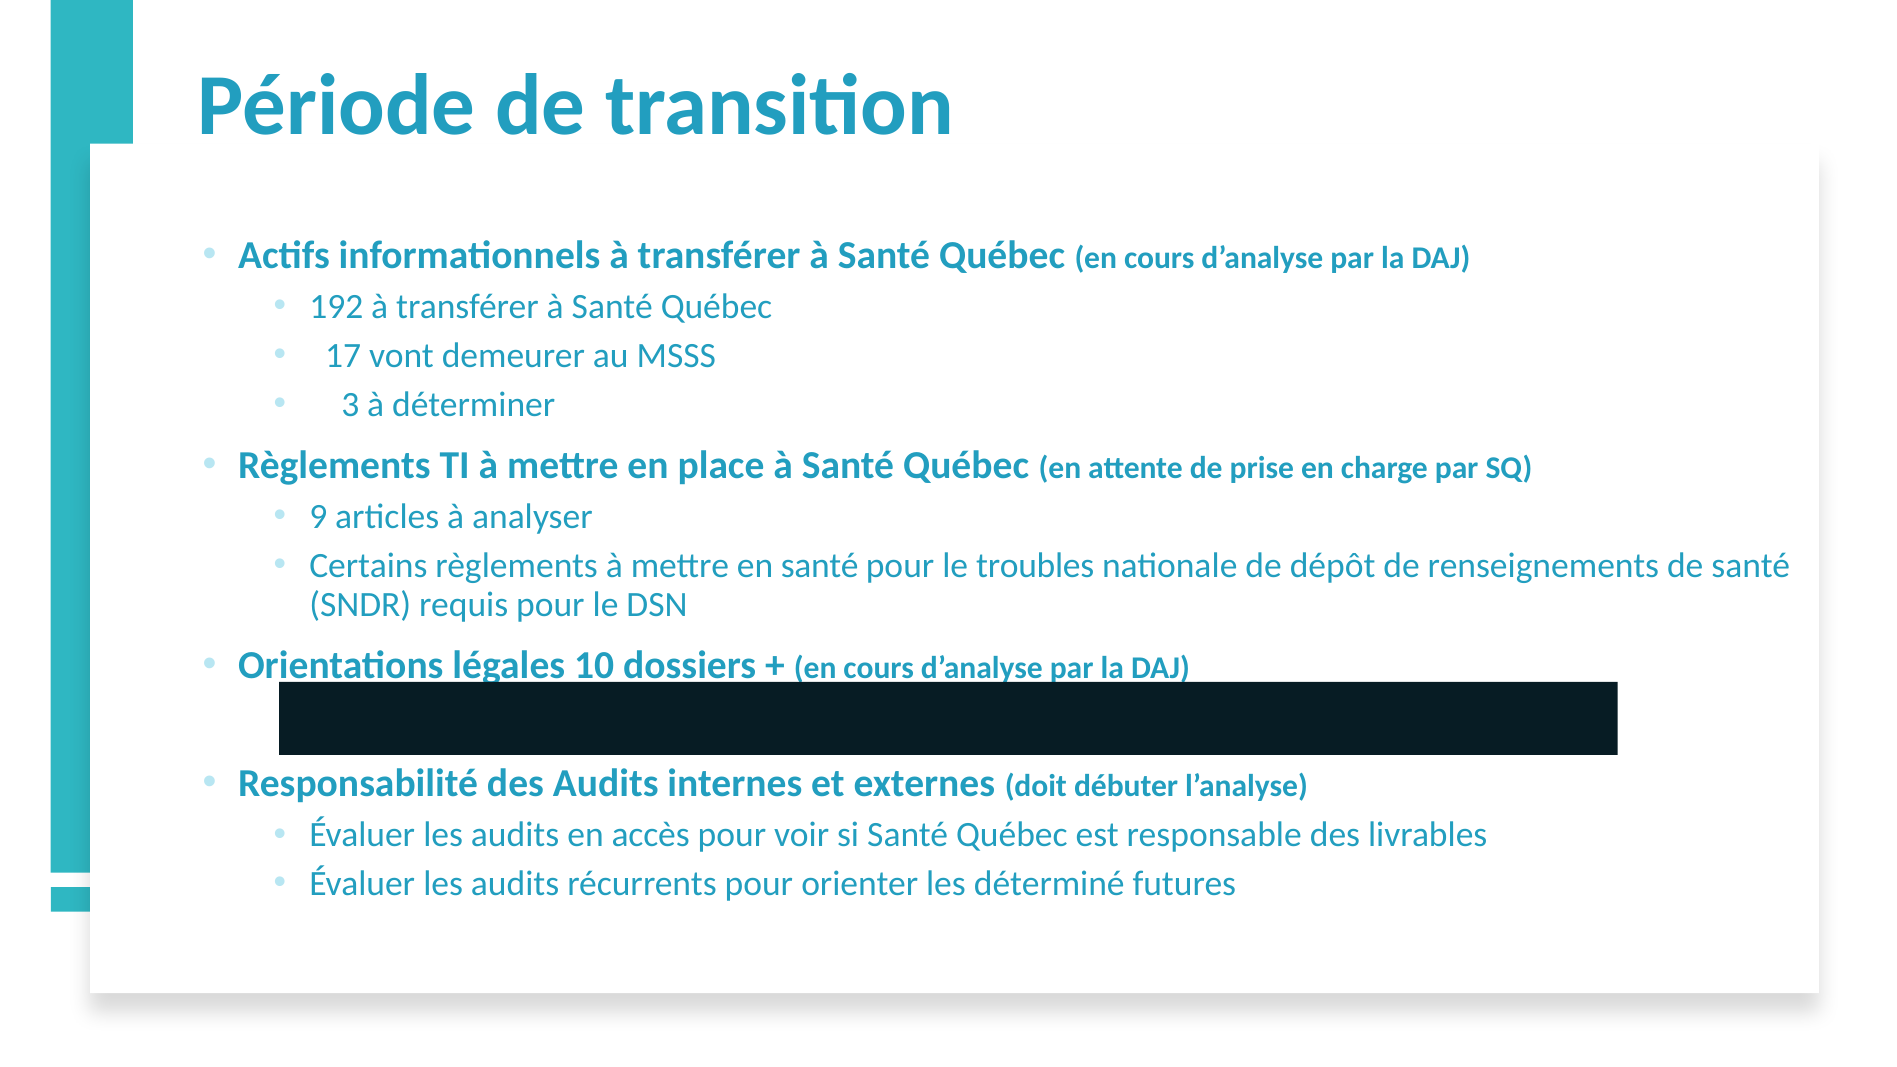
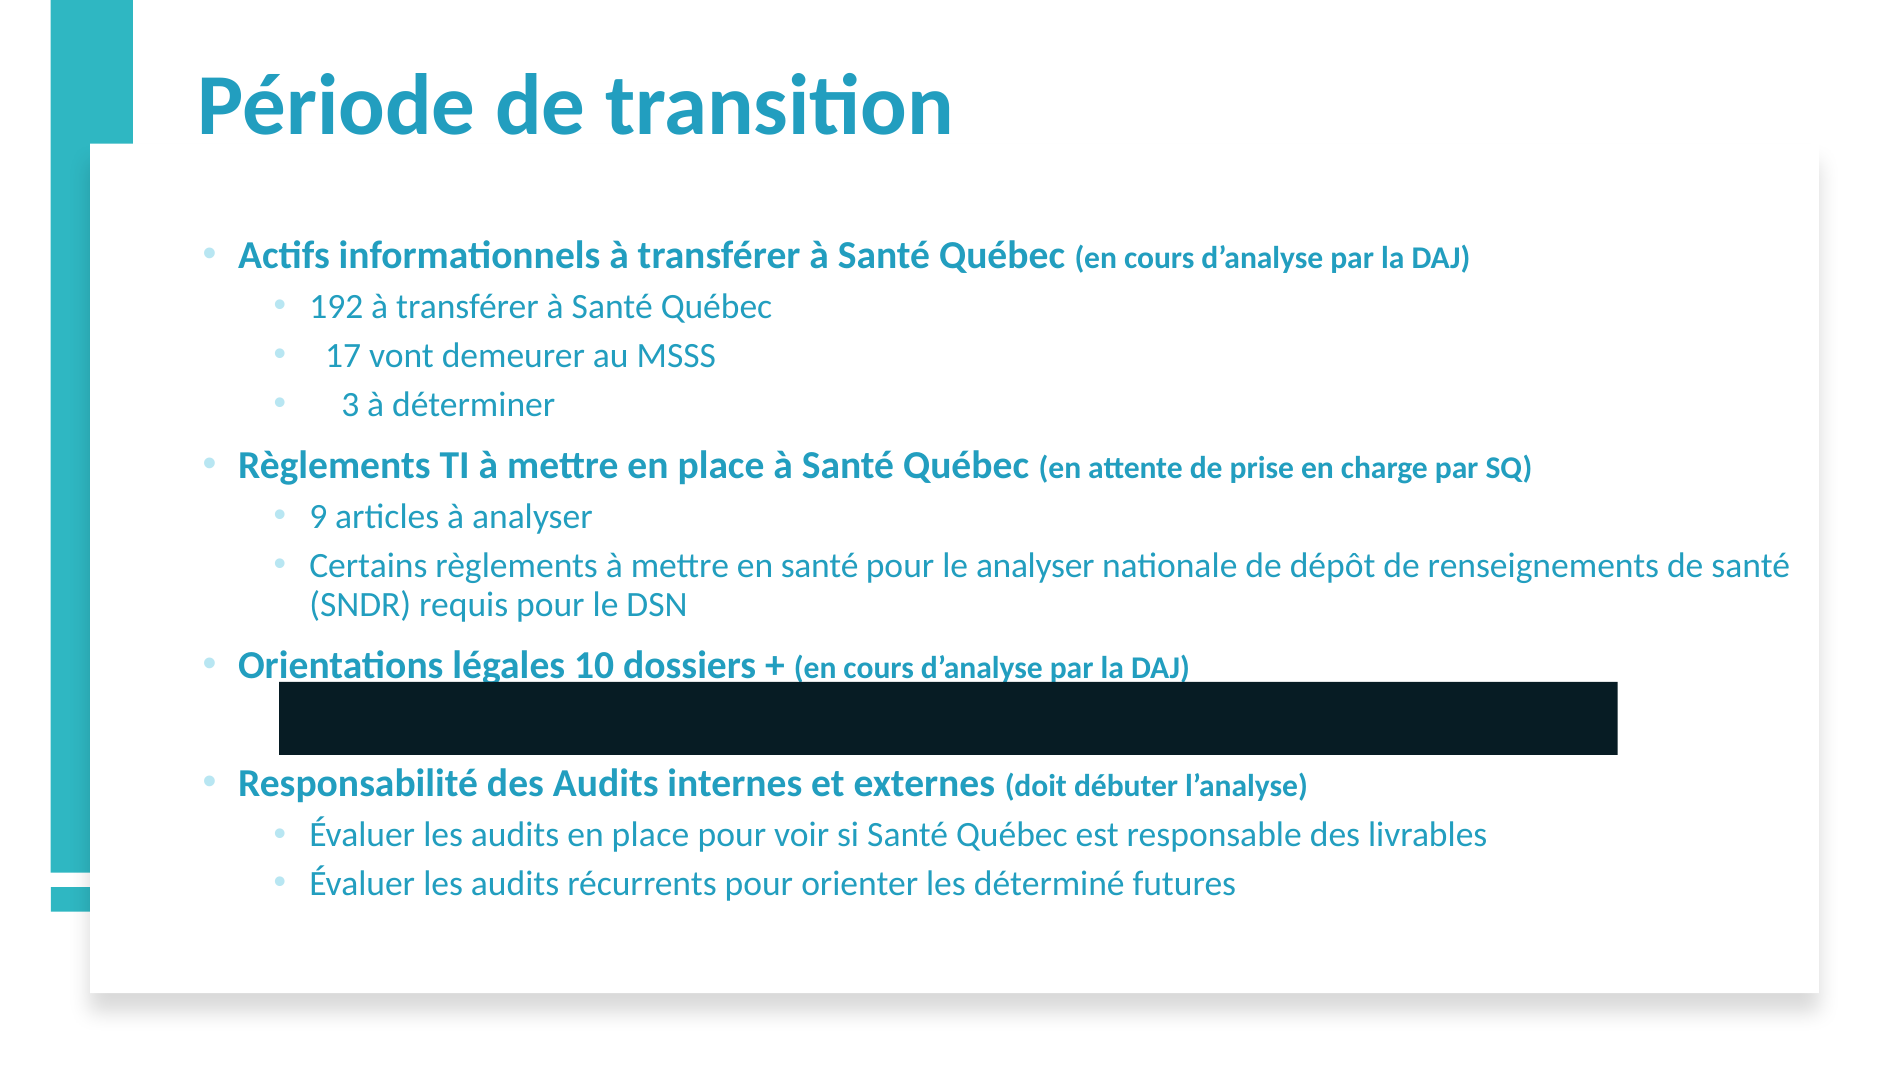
le troubles: troubles -> analyser
audits en accès: accès -> place
